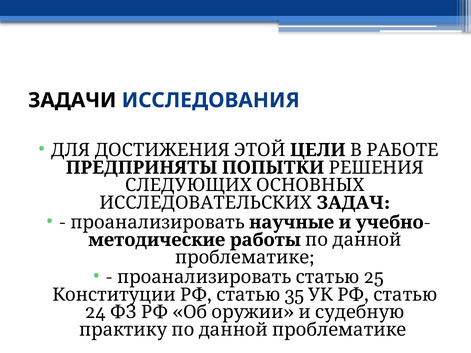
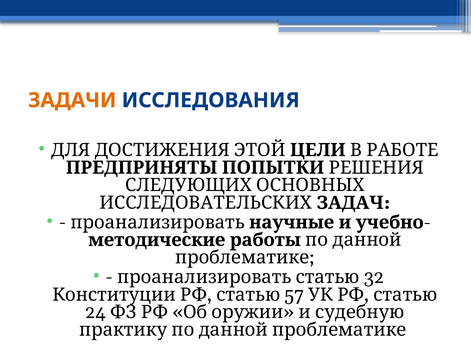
ЗАДАЧИ colour: black -> orange
25: 25 -> 32
35: 35 -> 57
